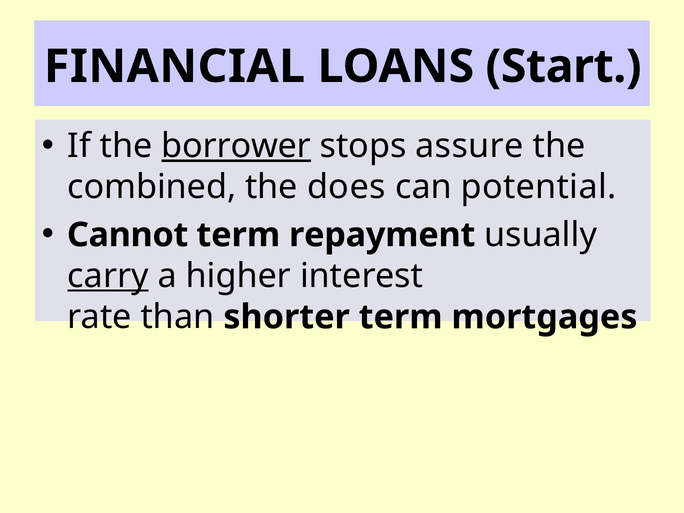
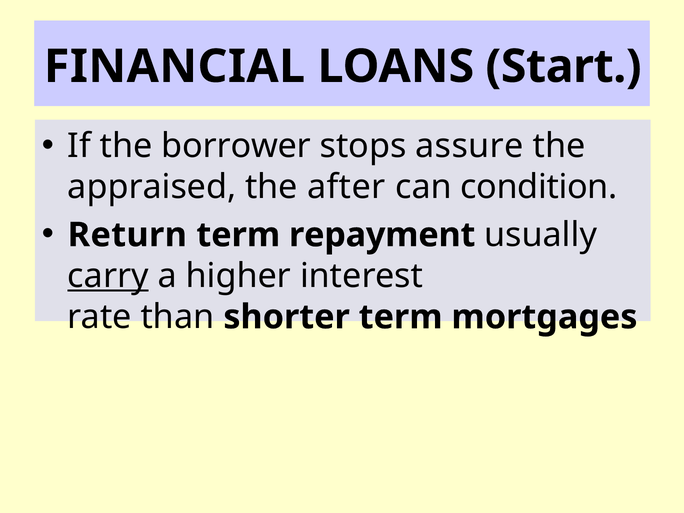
borrower underline: present -> none
combined: combined -> appraised
does: does -> after
potential: potential -> condition
Cannot: Cannot -> Return
